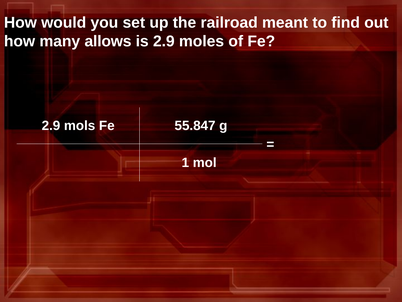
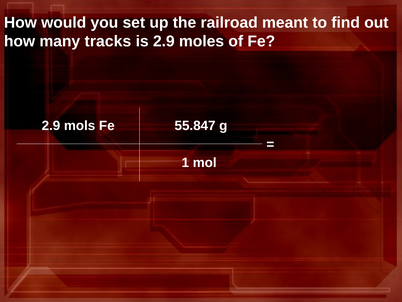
allows: allows -> tracks
